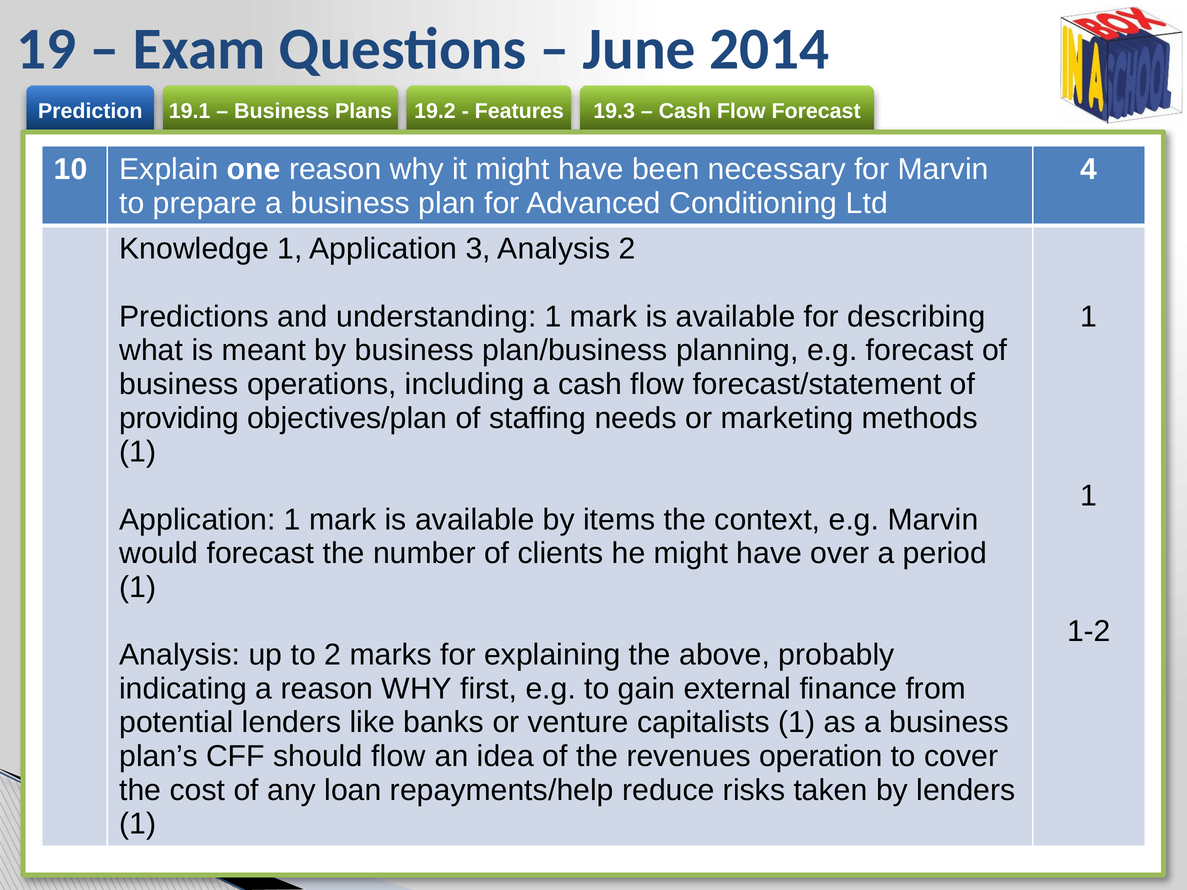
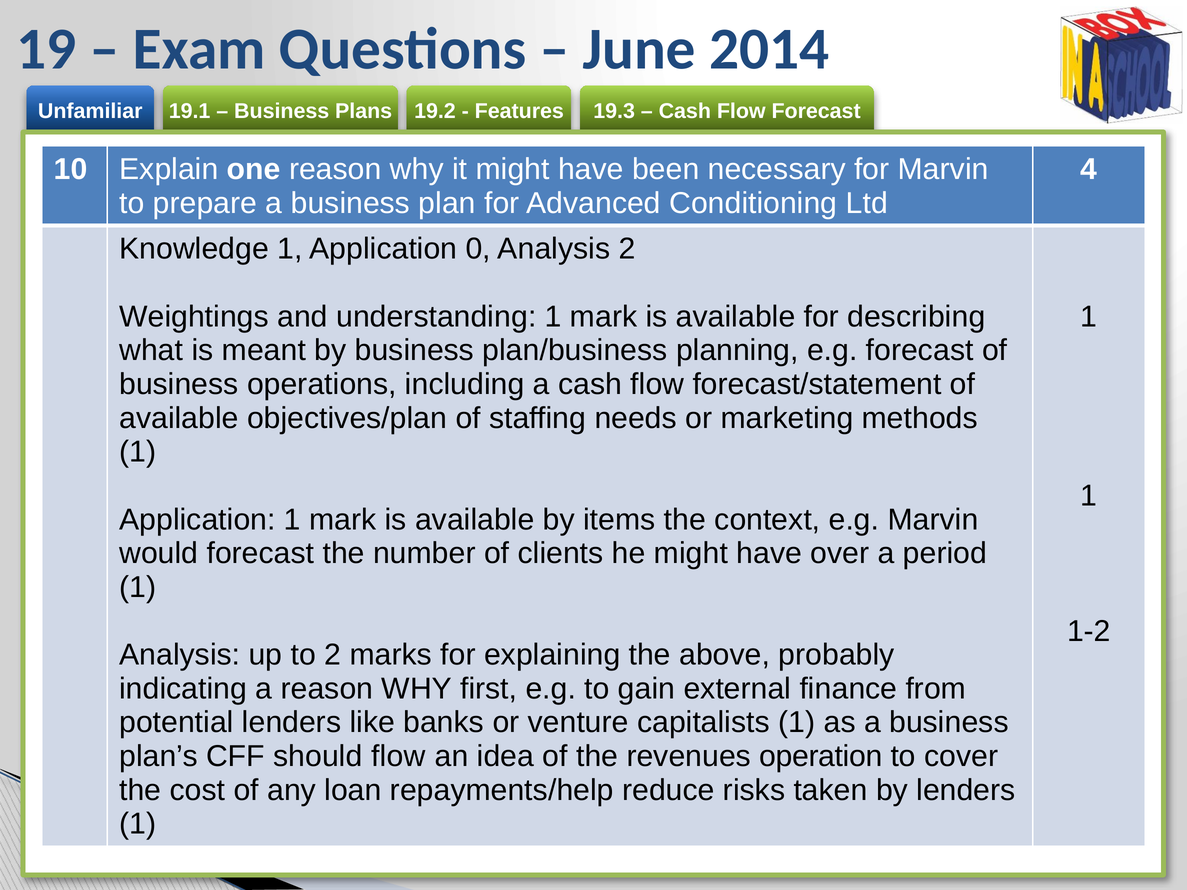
Prediction: Prediction -> Unfamiliar
3: 3 -> 0
Predictions: Predictions -> Weightings
providing at (179, 418): providing -> available
